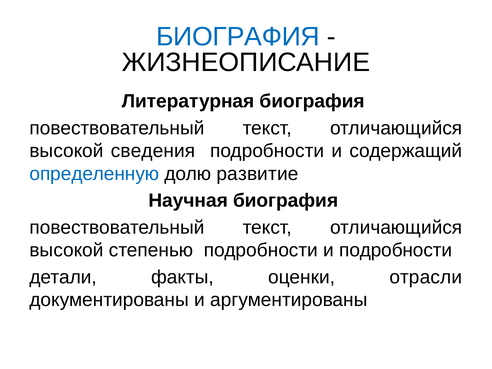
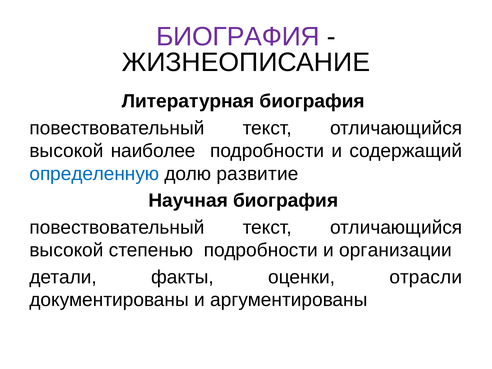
БИОГРАФИЯ at (238, 37) colour: blue -> purple
сведения: сведения -> наиболее
и подробности: подробности -> организации
